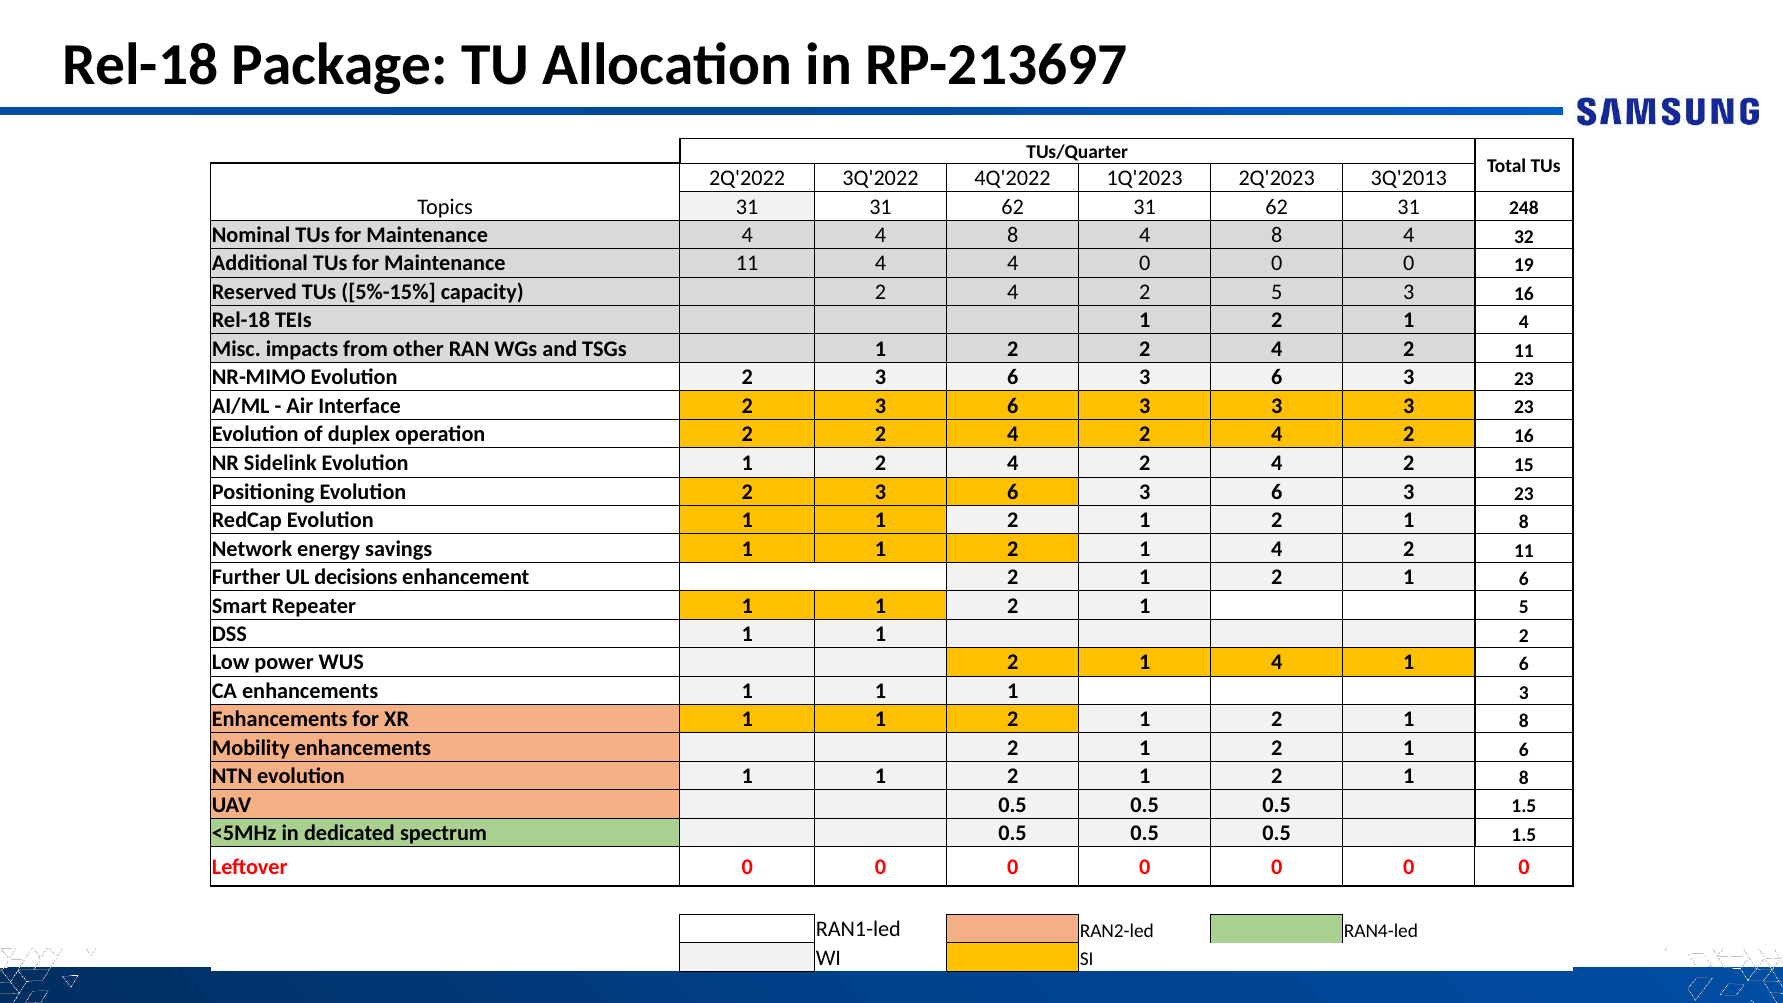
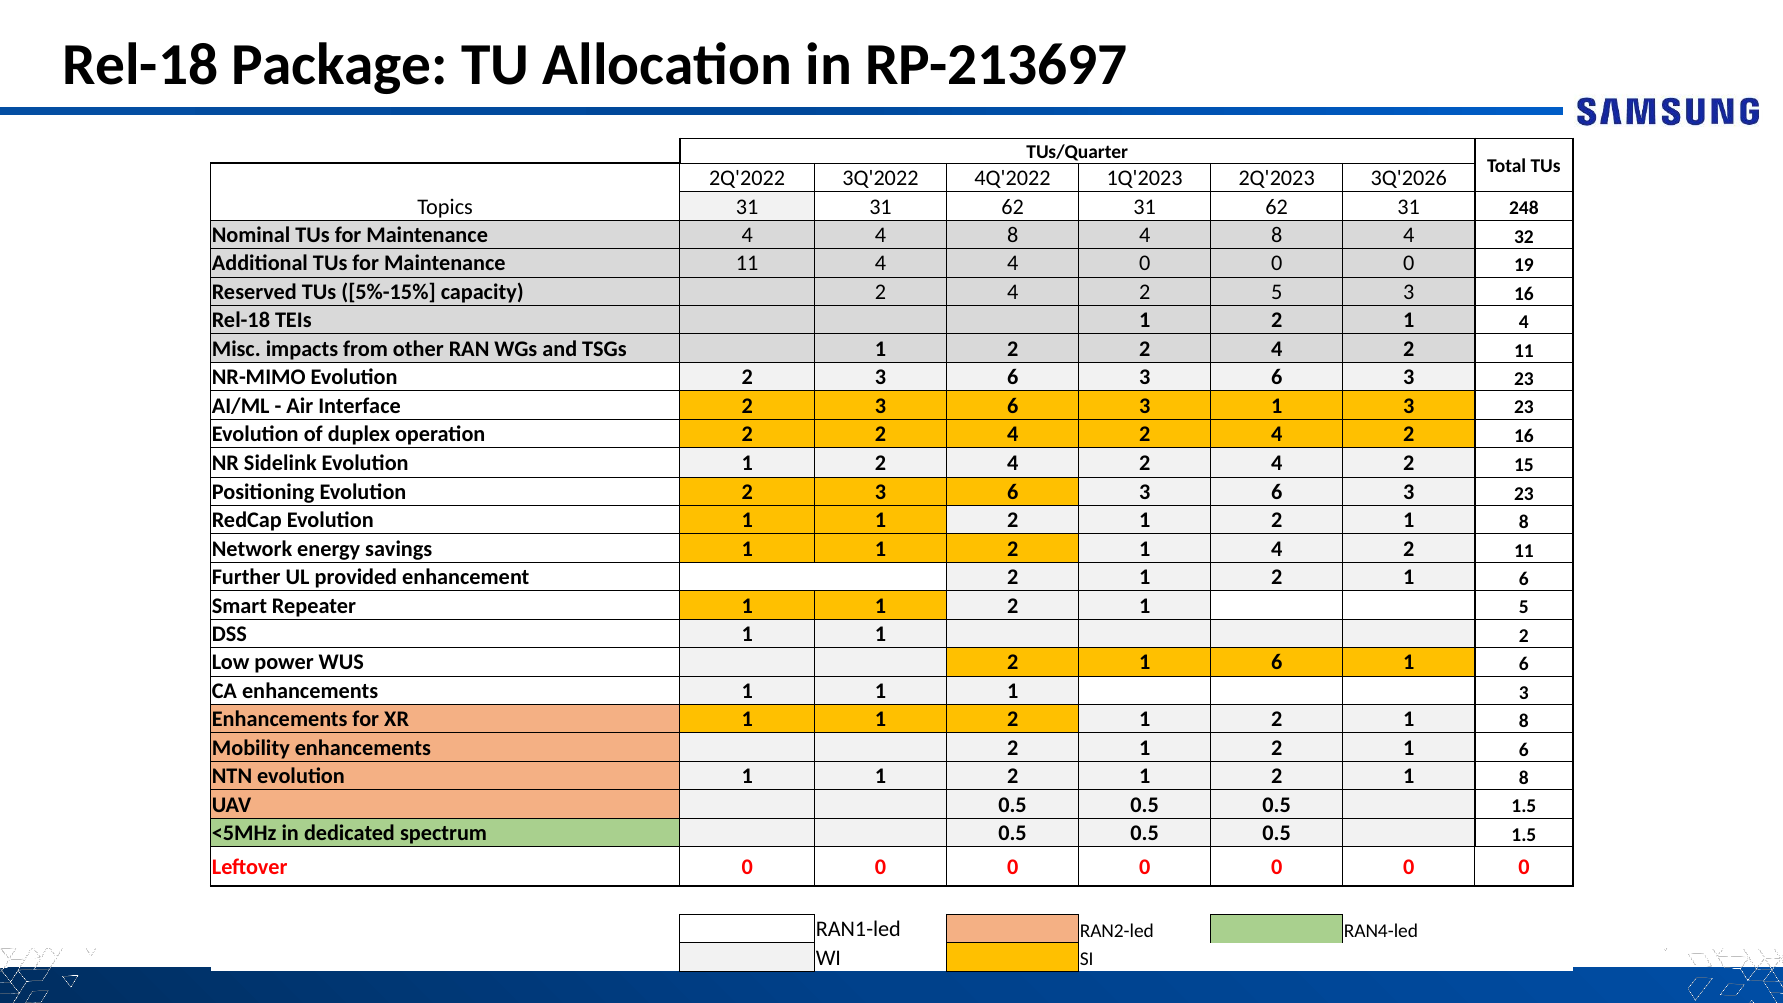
3Q'2013: 3Q'2013 -> 3Q'2026
6 3 3: 3 -> 1
decisions: decisions -> provided
WUS 2 1 4: 4 -> 6
